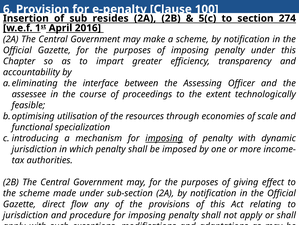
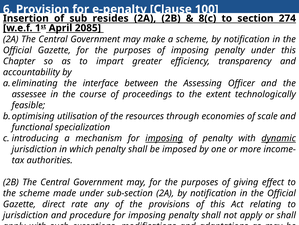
5(c: 5(c -> 8(c
2016: 2016 -> 2085
dynamic underline: none -> present
flow: flow -> rate
